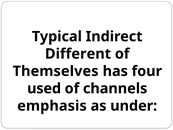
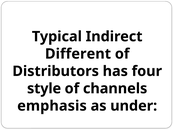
Themselves: Themselves -> Distributors
used: used -> style
